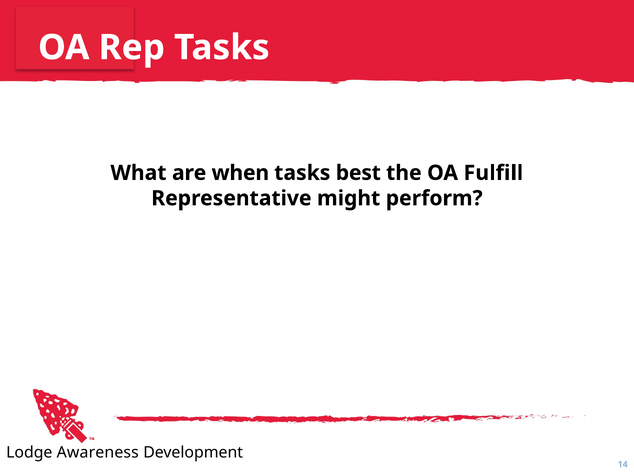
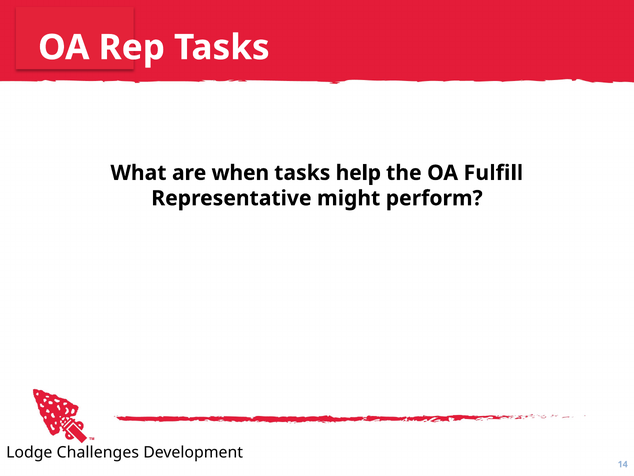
best: best -> help
Awareness: Awareness -> Challenges
